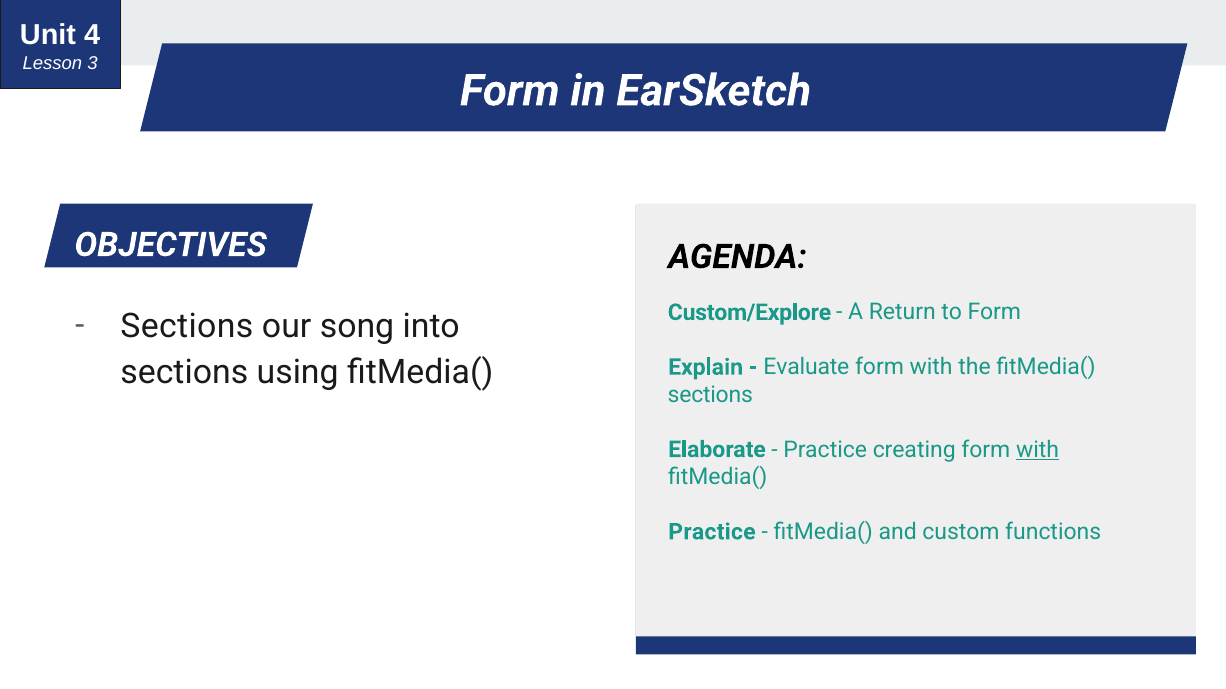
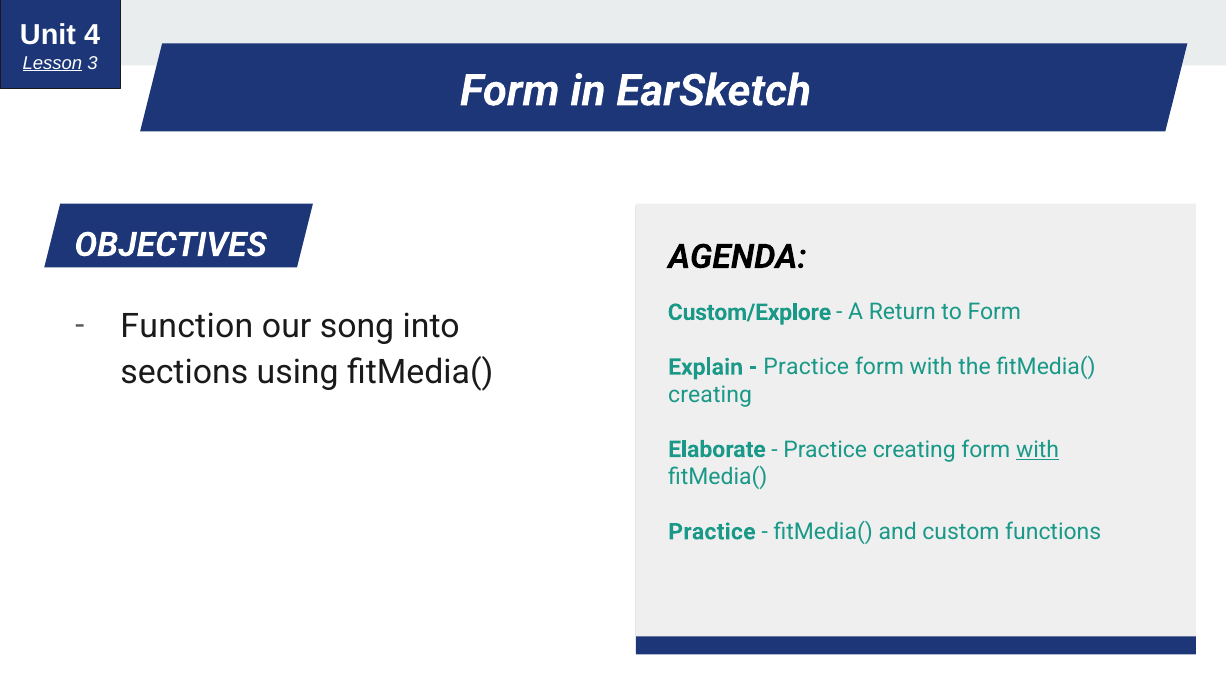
Lesson underline: none -> present
Sections at (187, 326): Sections -> Function
Evaluate at (806, 367): Evaluate -> Practice
sections at (710, 395): sections -> creating
